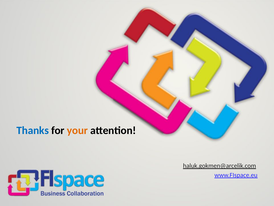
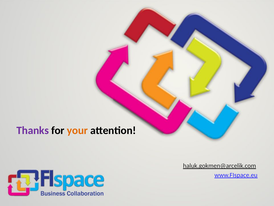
Thanks colour: blue -> purple
